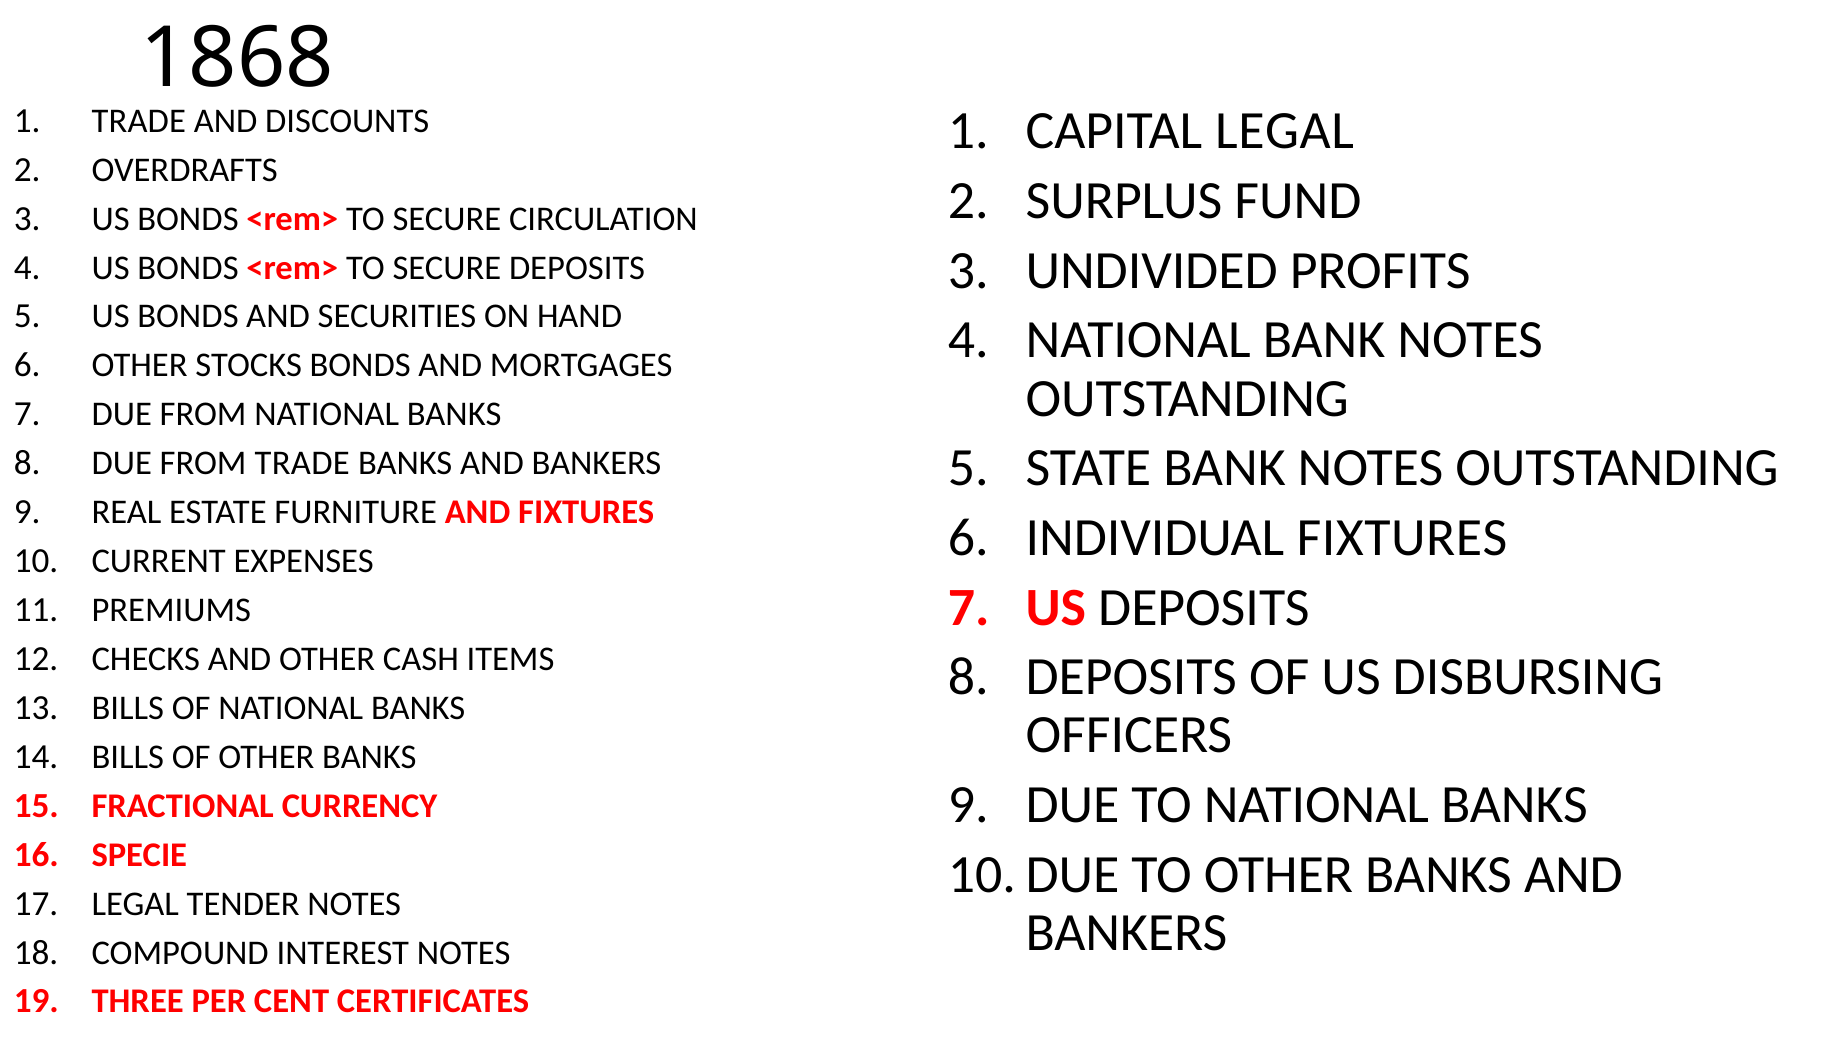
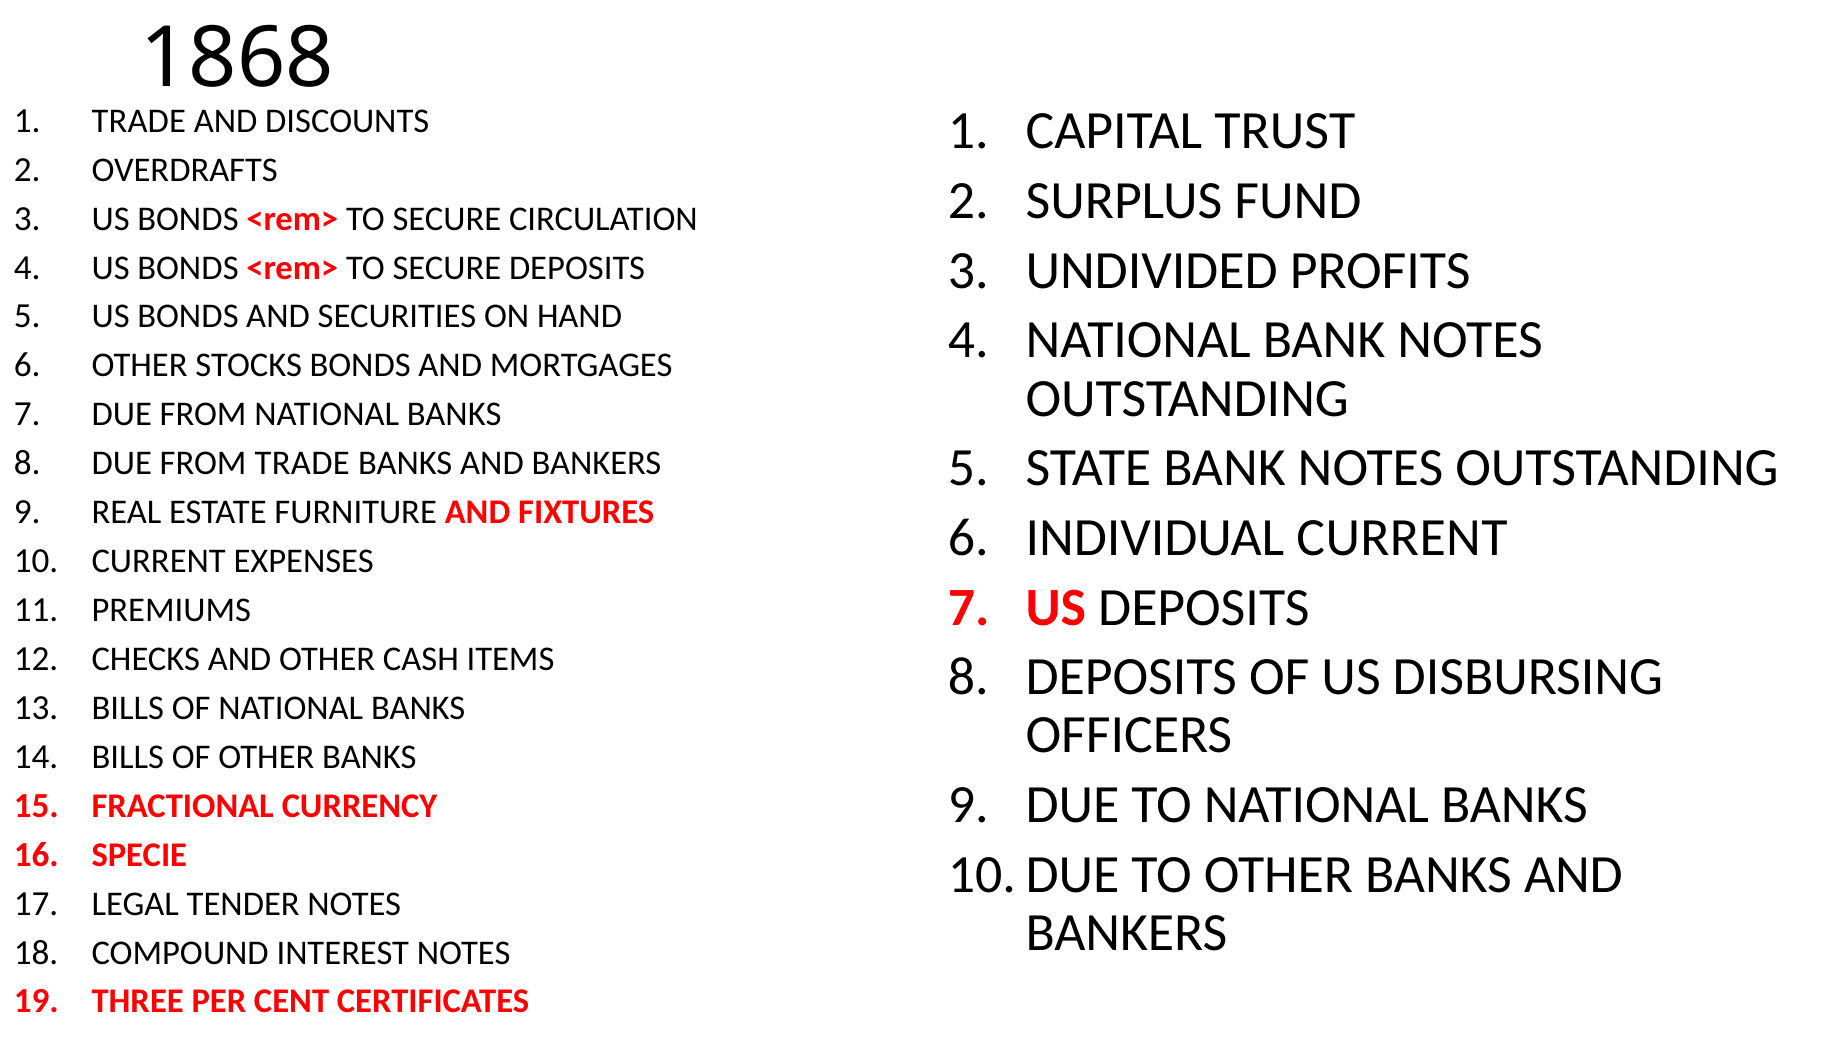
CAPITAL LEGAL: LEGAL -> TRUST
INDIVIDUAL FIXTURES: FIXTURES -> CURRENT
